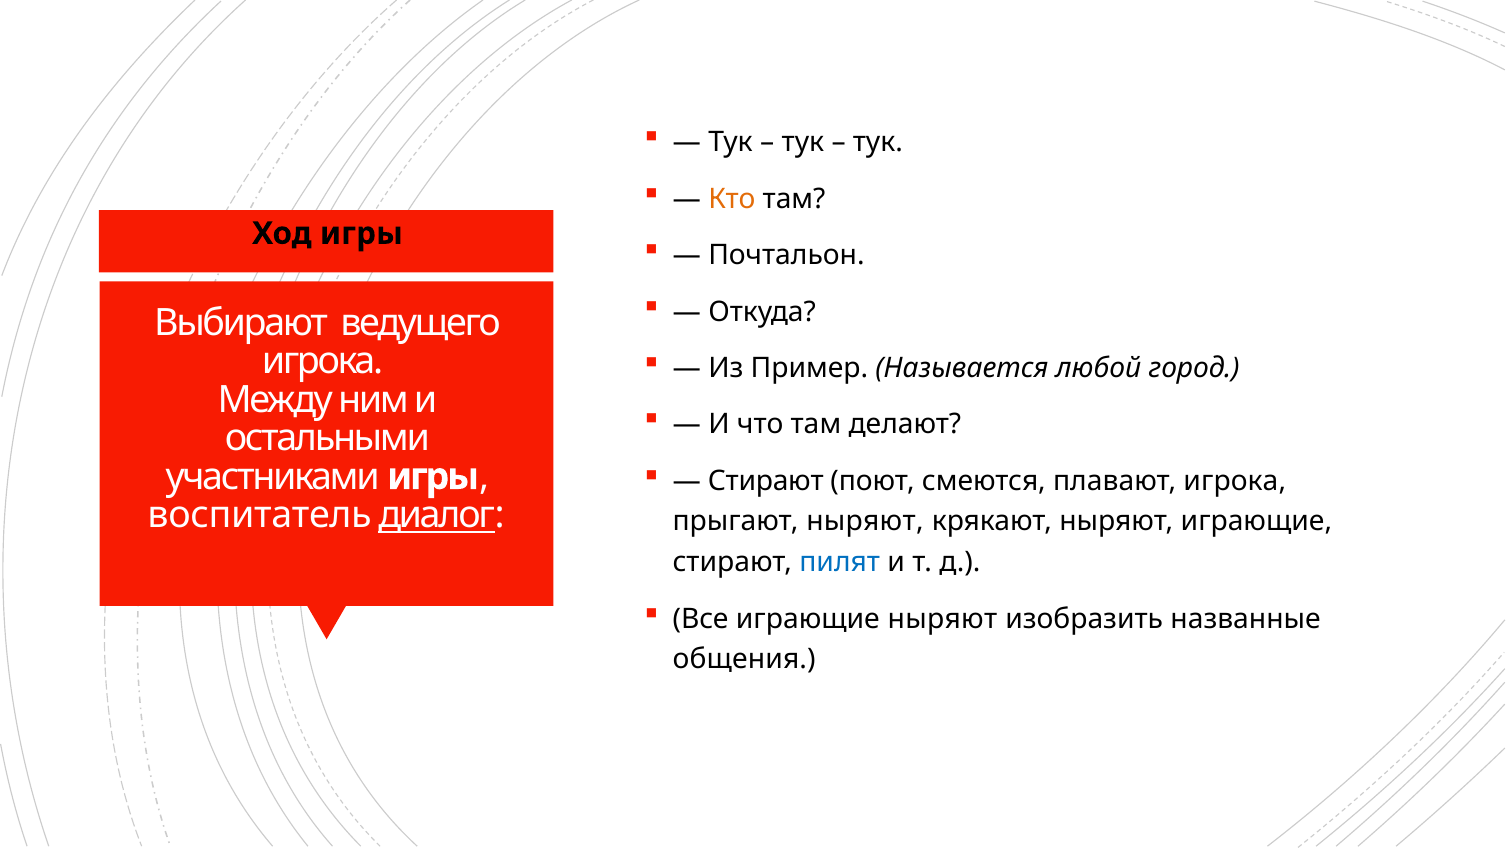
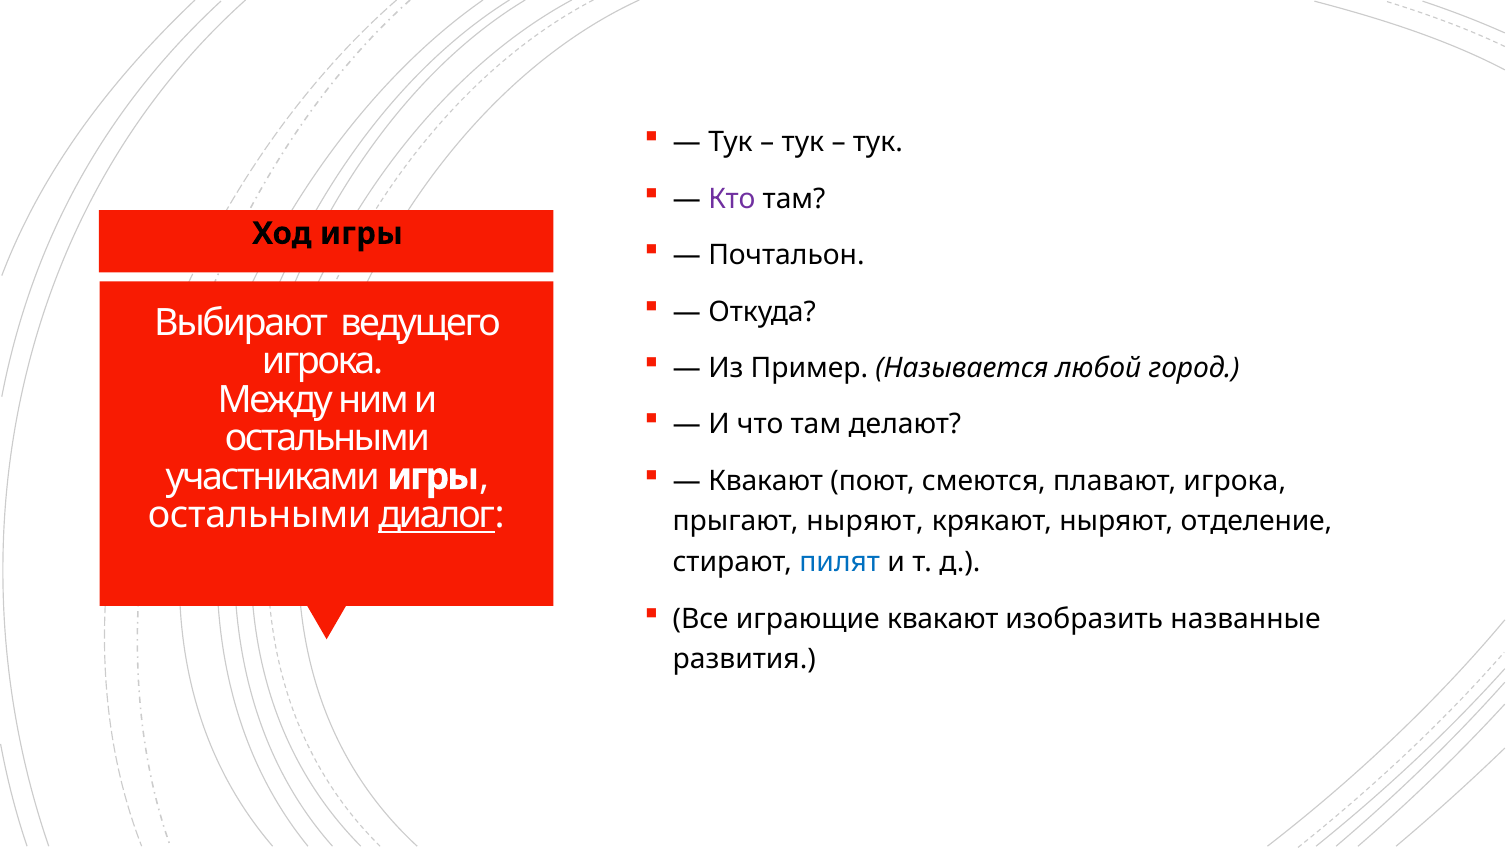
Кто colour: orange -> purple
Стирают at (766, 481): Стирают -> Квакают
воспитатель at (260, 515): воспитатель -> остальными
ныряют играющие: играющие -> отделение
играющие ныряют: ныряют -> квакают
общения: общения -> развития
